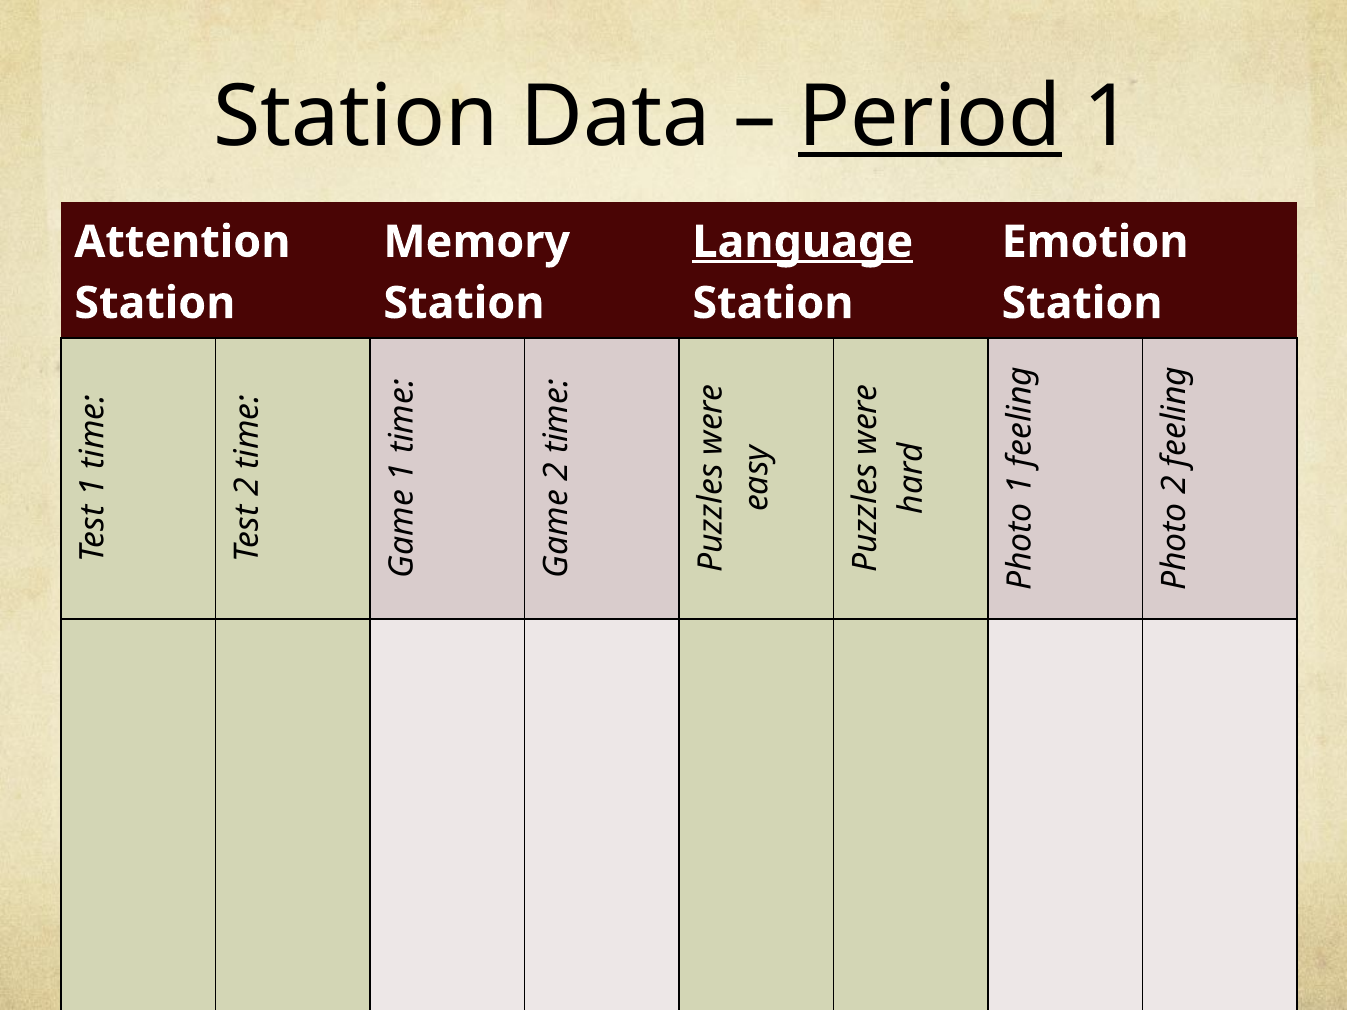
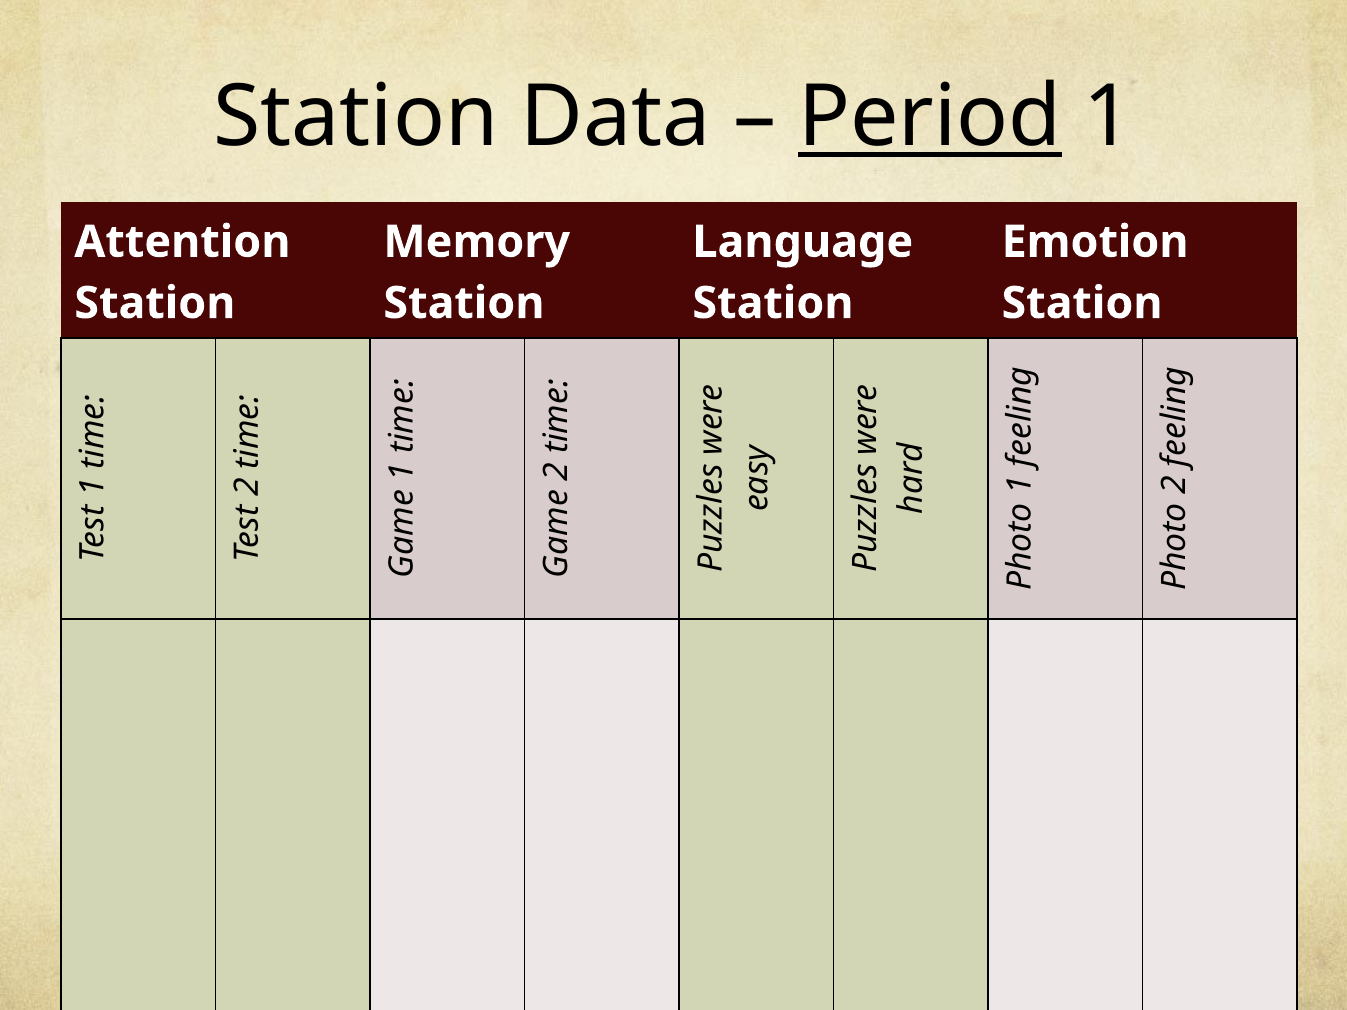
Language underline: present -> none
